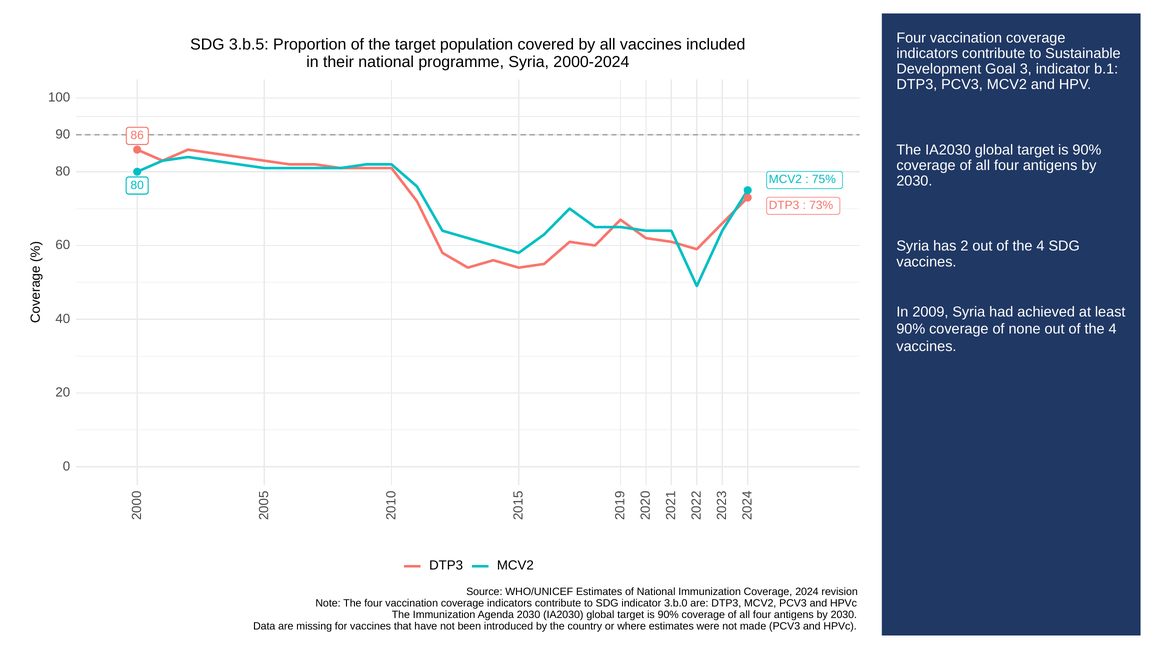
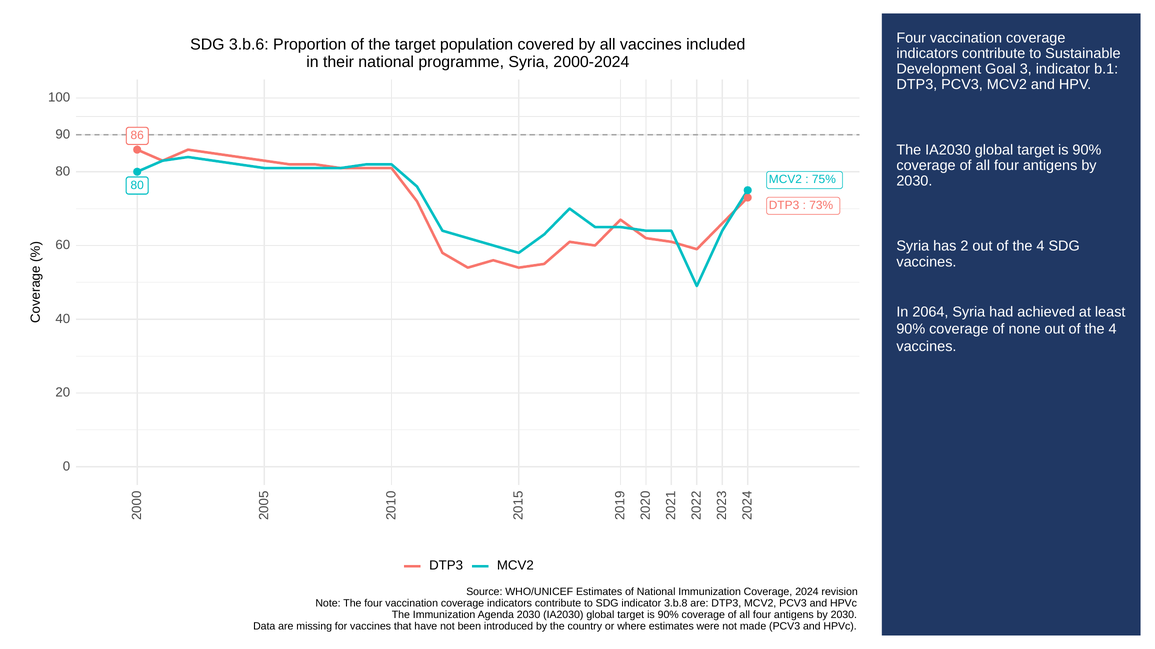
3.b.5: 3.b.5 -> 3.b.6
2009: 2009 -> 2064
3.b.0: 3.b.0 -> 3.b.8
